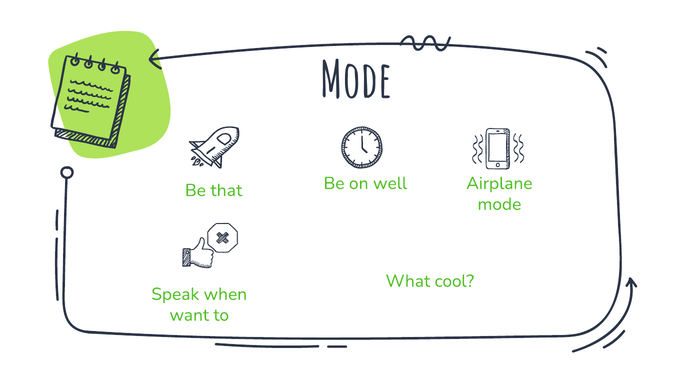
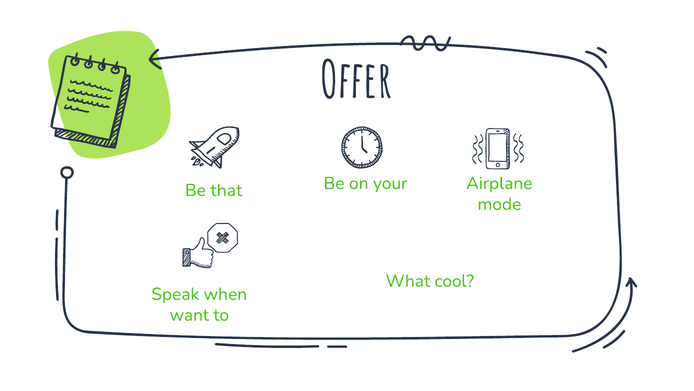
Mode at (356, 81): Mode -> Offer
well: well -> your
